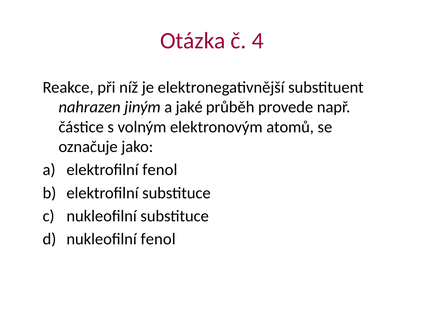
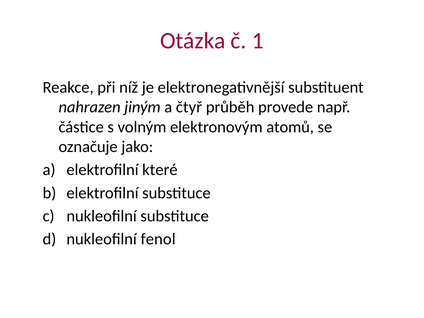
4: 4 -> 1
jaké: jaké -> čtyř
elektrofilní fenol: fenol -> které
